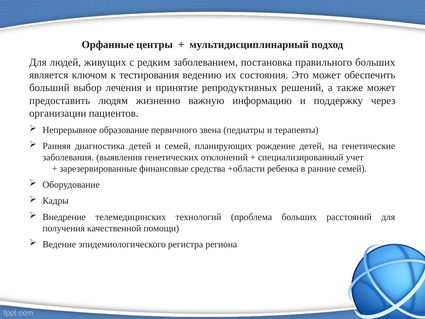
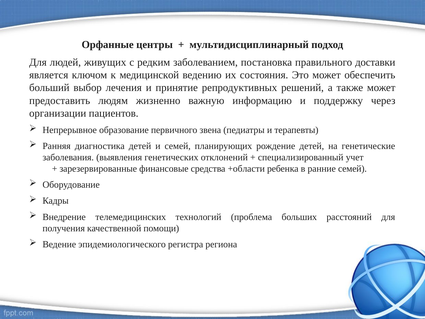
правильного больших: больших -> доставки
тестирования: тестирования -> медицинской
